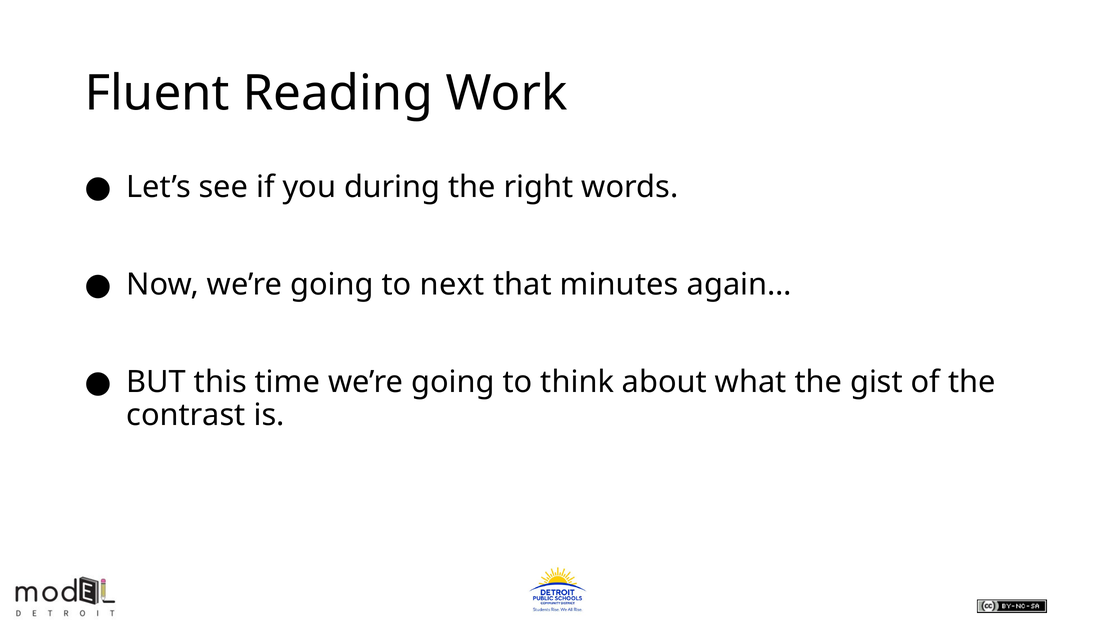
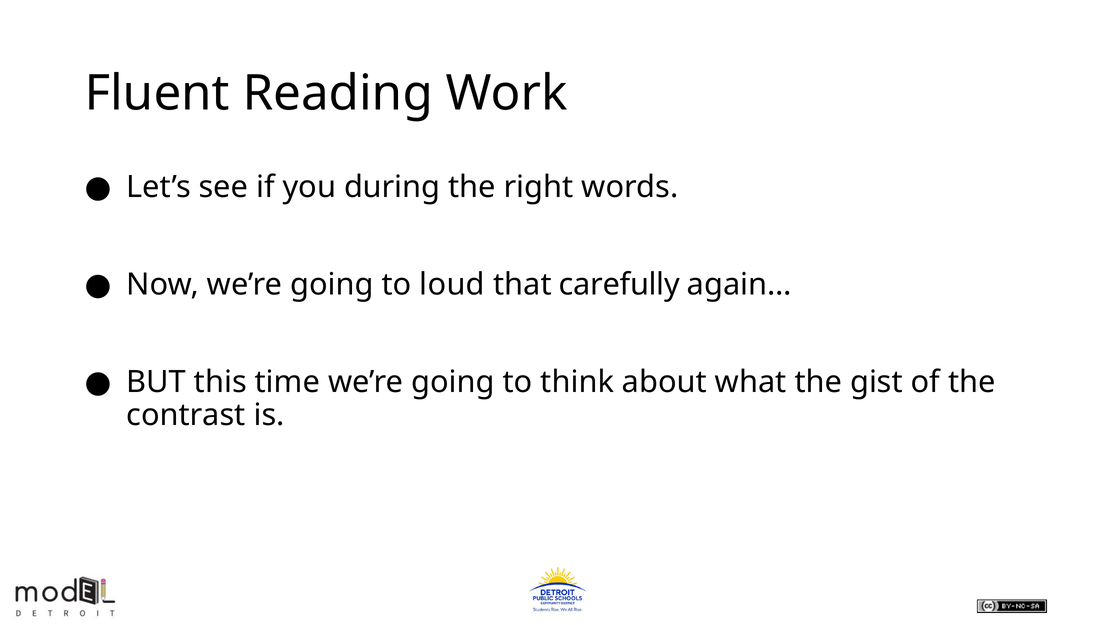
next: next -> loud
minutes: minutes -> carefully
